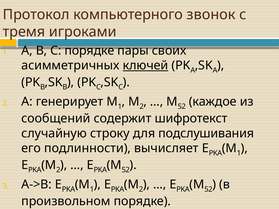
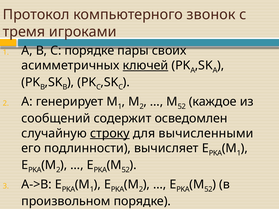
шифротекст: шифротекст -> осведомлен
строку underline: none -> present
подслушивания: подслушивания -> вычисленными
